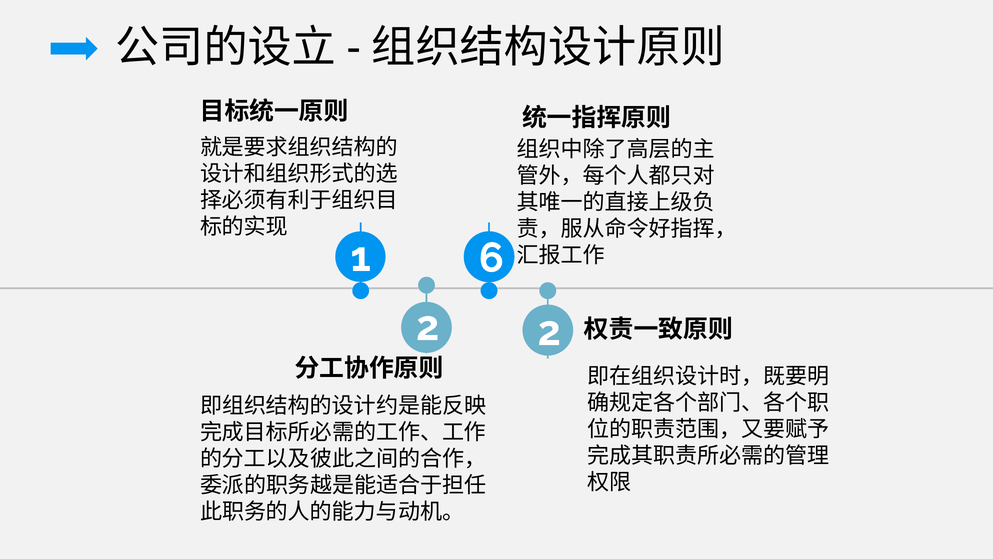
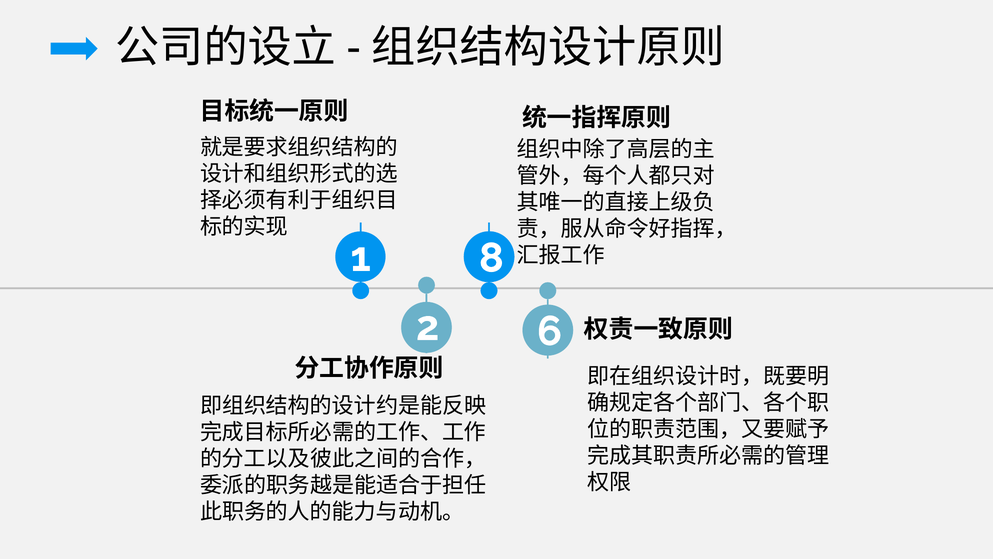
6: 6 -> 8
2 2: 2 -> 6
